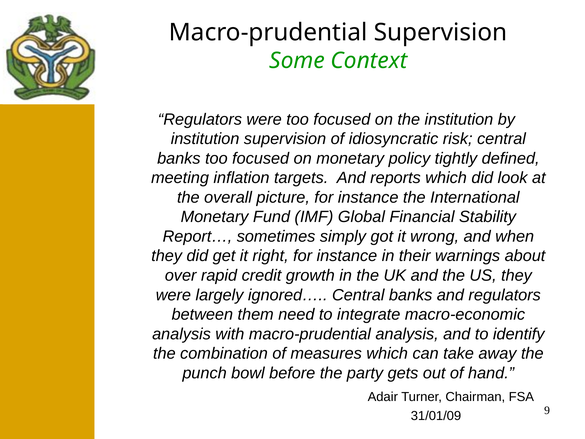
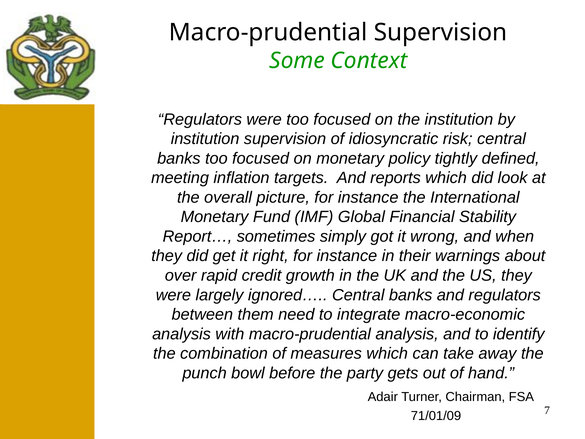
9: 9 -> 7
31/01/09: 31/01/09 -> 71/01/09
